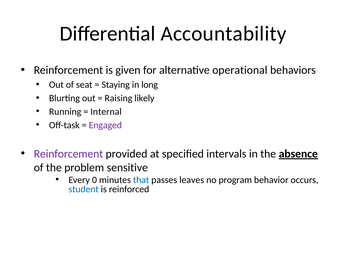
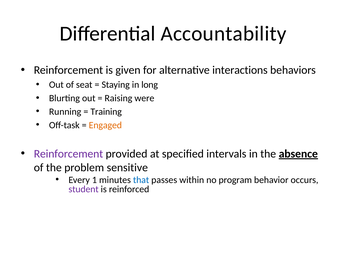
operational: operational -> interactions
likely: likely -> were
Internal: Internal -> Training
Engaged colour: purple -> orange
0: 0 -> 1
leaves: leaves -> within
student colour: blue -> purple
